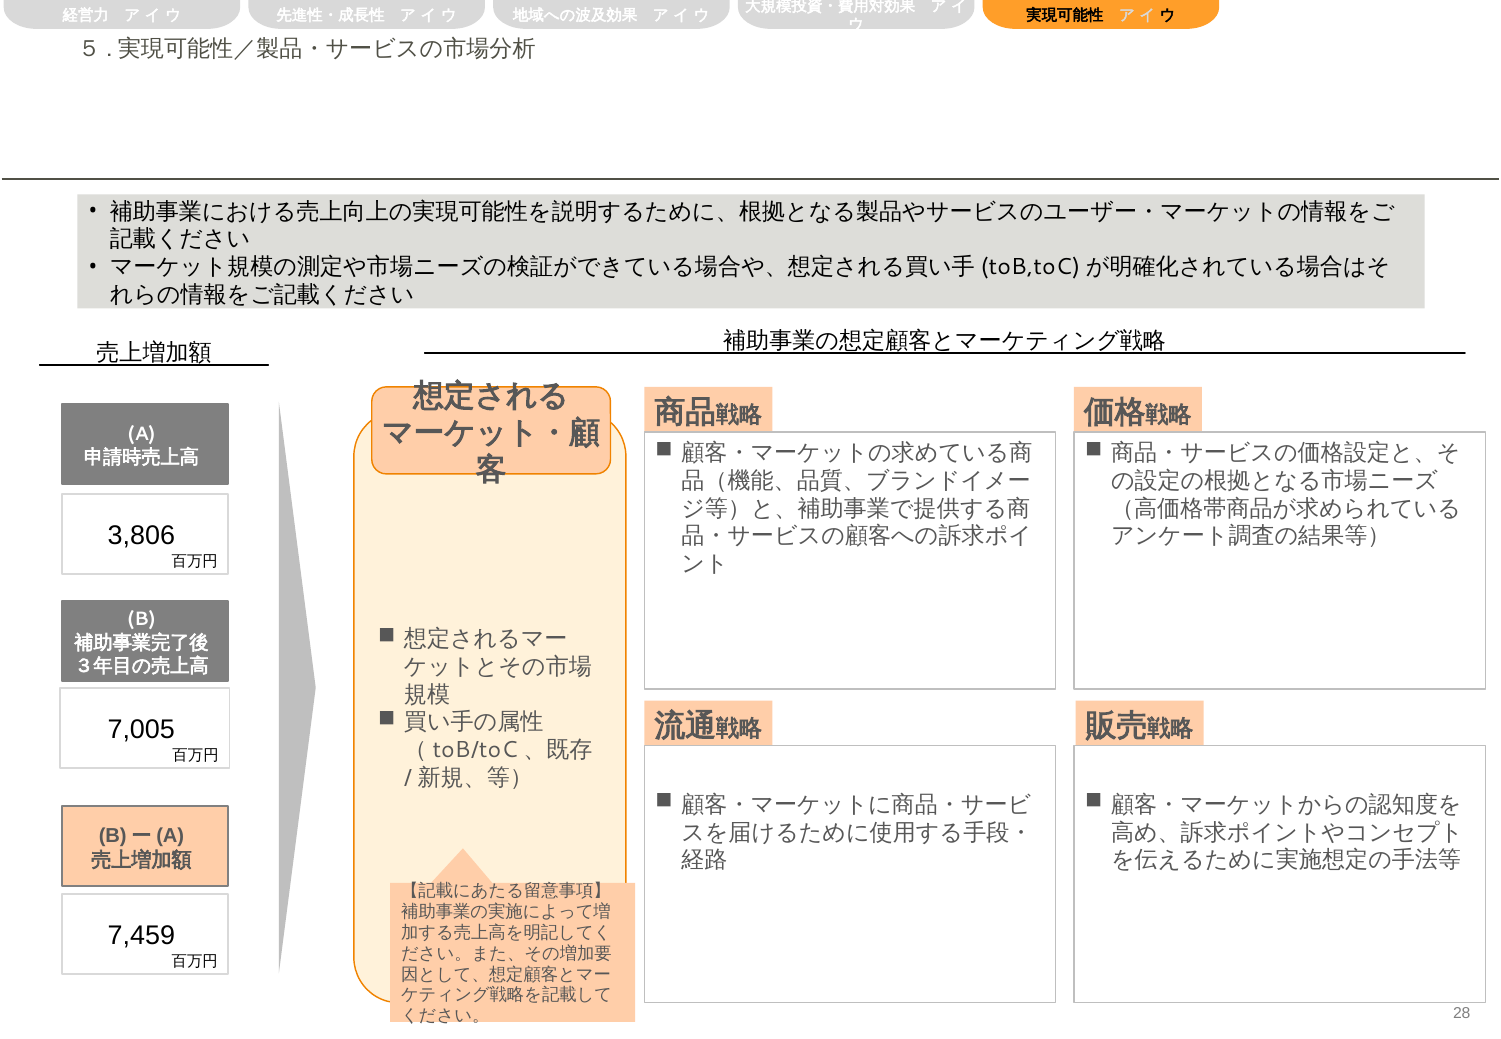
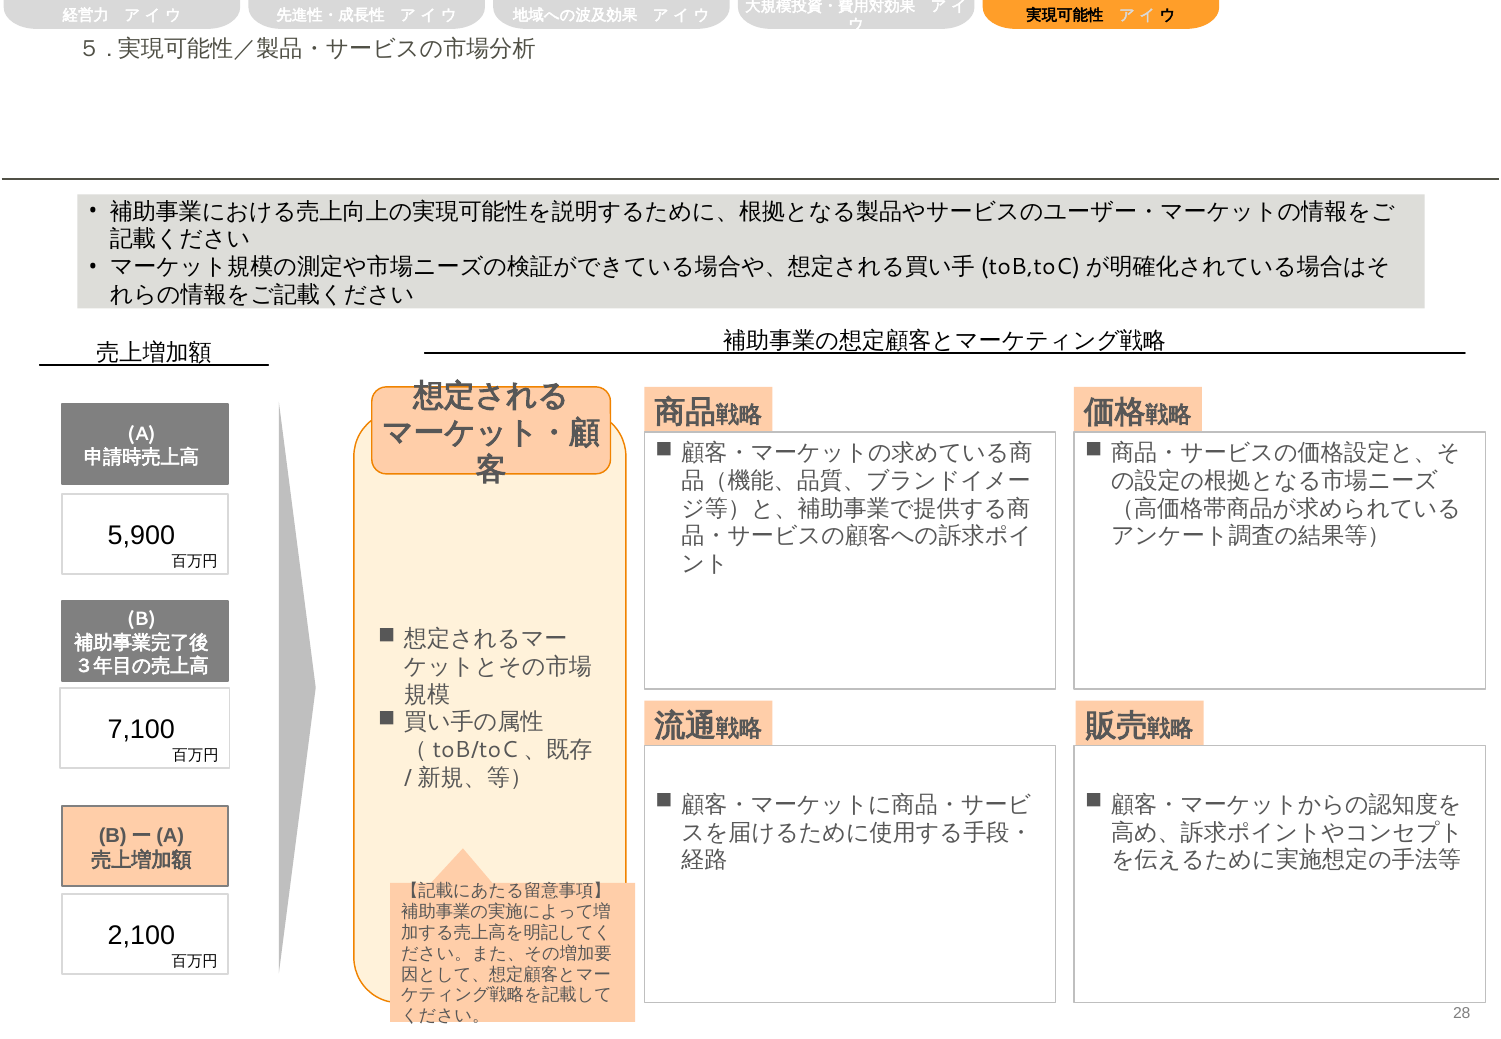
3,806: 3,806 -> 5,900
7,005: 7,005 -> 7,100
7,459: 7,459 -> 2,100
